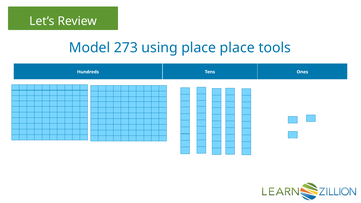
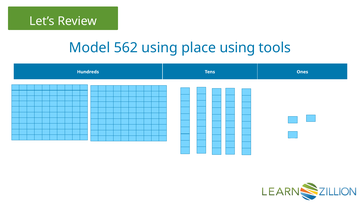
273: 273 -> 562
place place: place -> using
